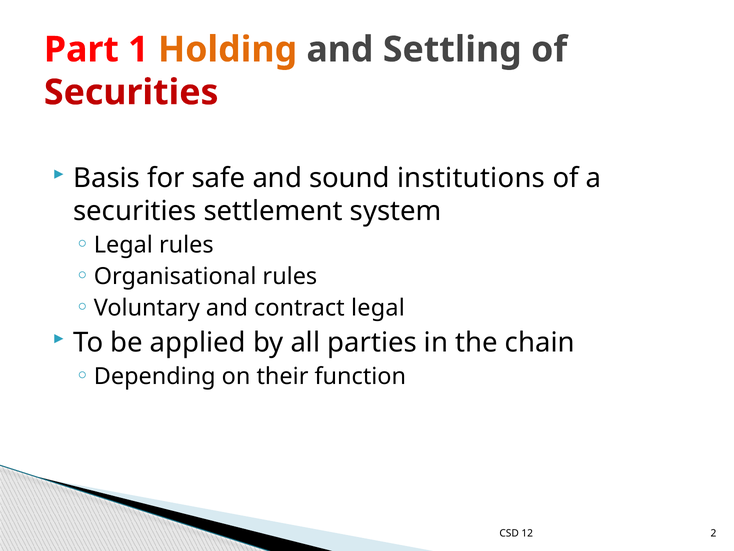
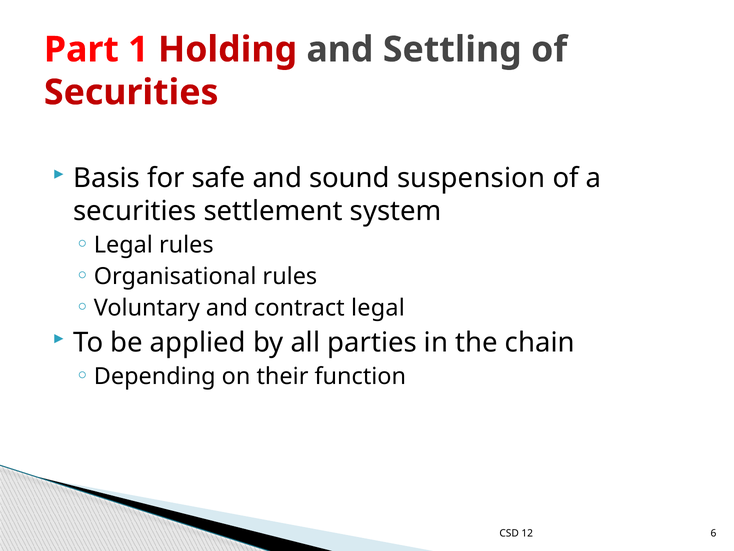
Holding colour: orange -> red
institutions: institutions -> suspension
2: 2 -> 6
